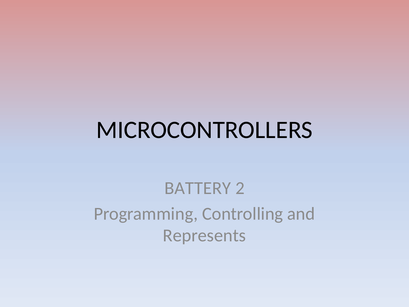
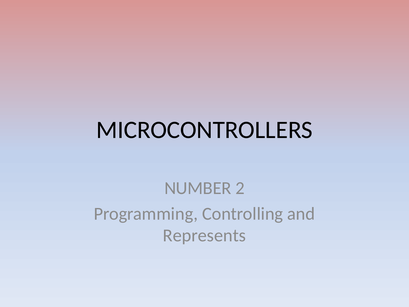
BATTERY: BATTERY -> NUMBER
